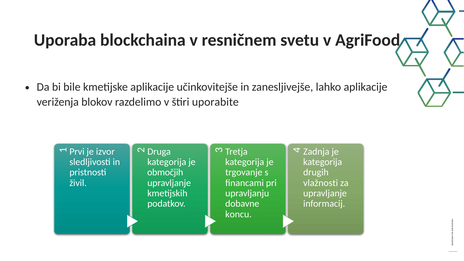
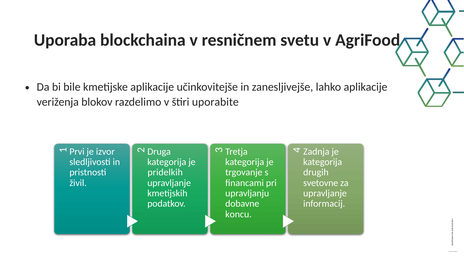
območjih: območjih -> pridelkih
vlažnosti: vlažnosti -> svetovne
